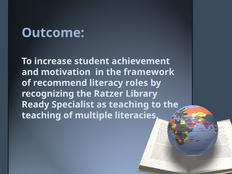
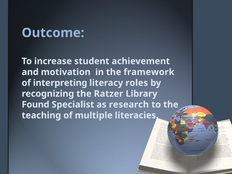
recommend: recommend -> interpreting
Ready: Ready -> Found
as teaching: teaching -> research
